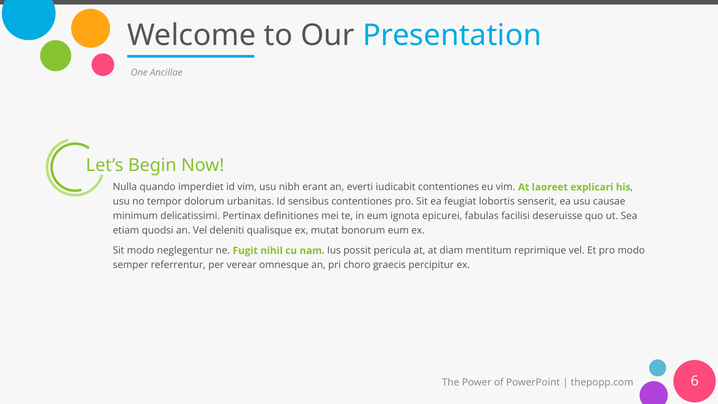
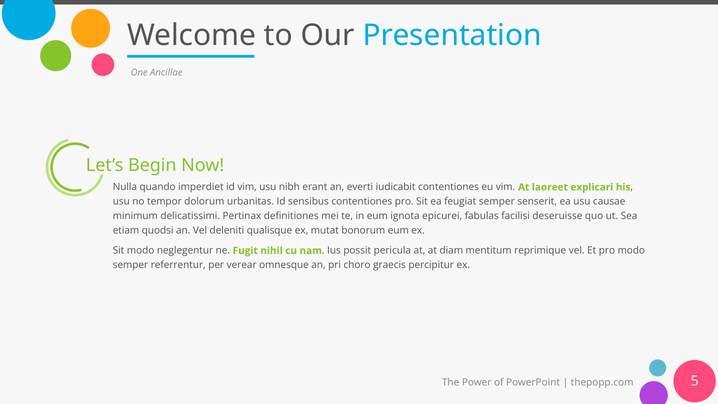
feugiat lobortis: lobortis -> semper
6: 6 -> 5
